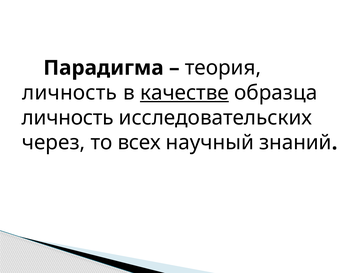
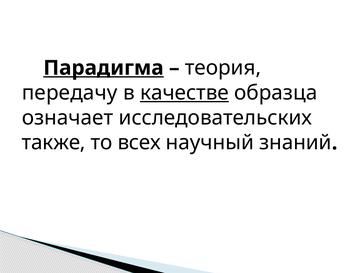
Парадигма underline: none -> present
личность at (70, 93): личность -> передачу
личность at (68, 118): личность -> означает
через: через -> также
